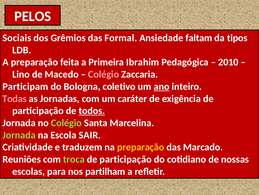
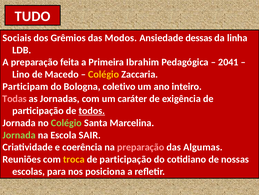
PELOS: PELOS -> TUDO
Formal: Formal -> Modos
faltam: faltam -> dessas
tipos: tipos -> linha
2010: 2010 -> 2041
Colégio at (104, 74) colour: pink -> yellow
ano underline: present -> none
traduzem: traduzem -> coerência
preparação at (141, 147) colour: yellow -> pink
Marcado: Marcado -> Algumas
troca colour: light green -> yellow
partilham: partilham -> posiciona
